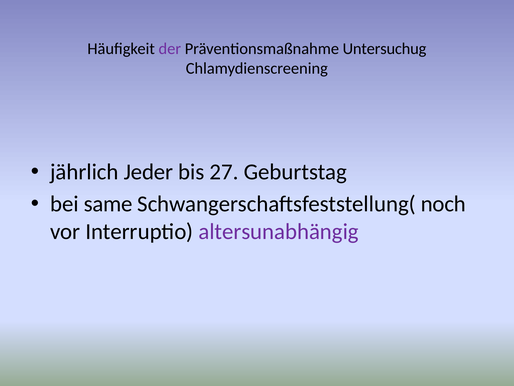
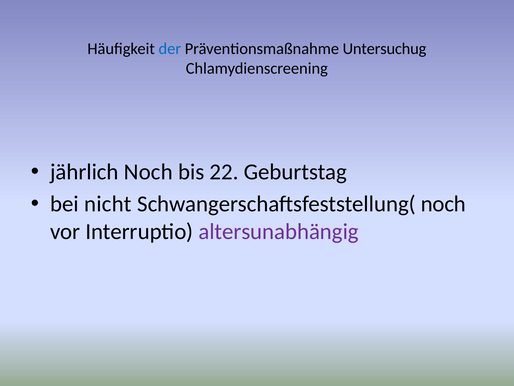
der colour: purple -> blue
jährlich Jeder: Jeder -> Noch
27: 27 -> 22
same: same -> nicht
